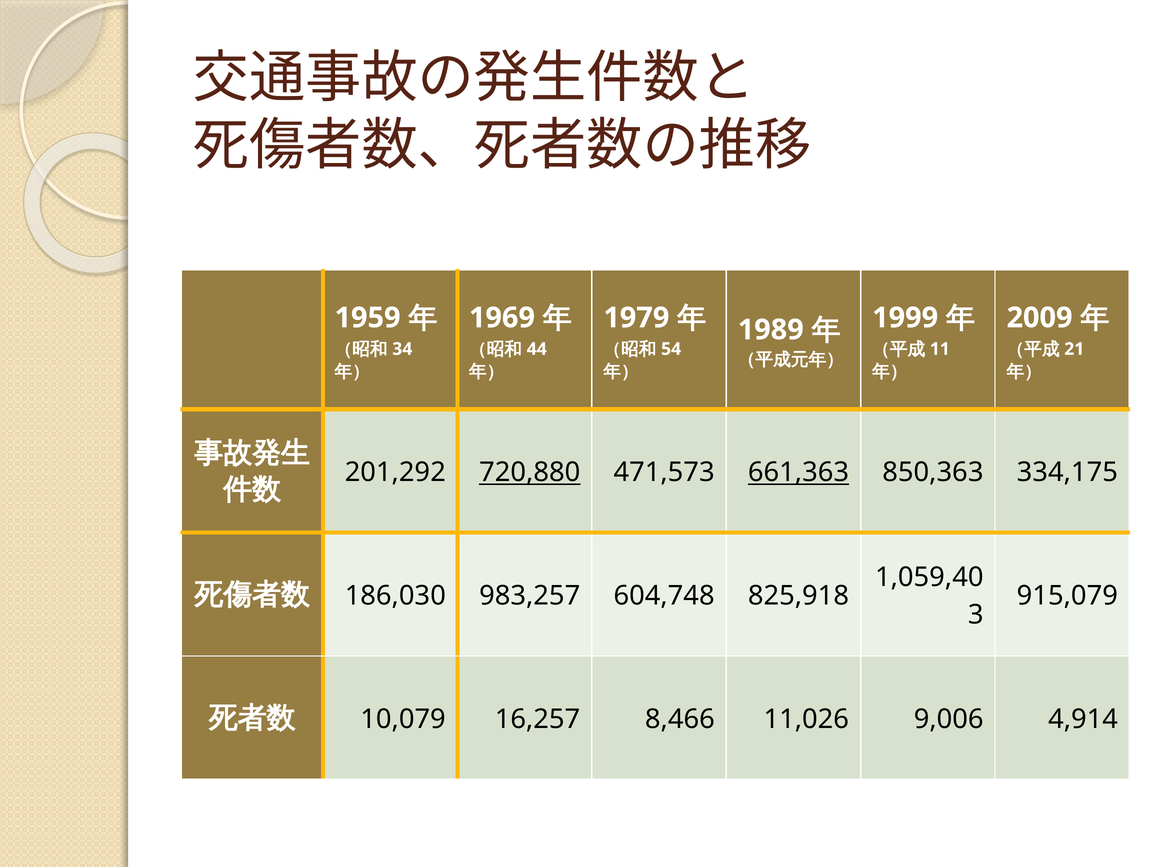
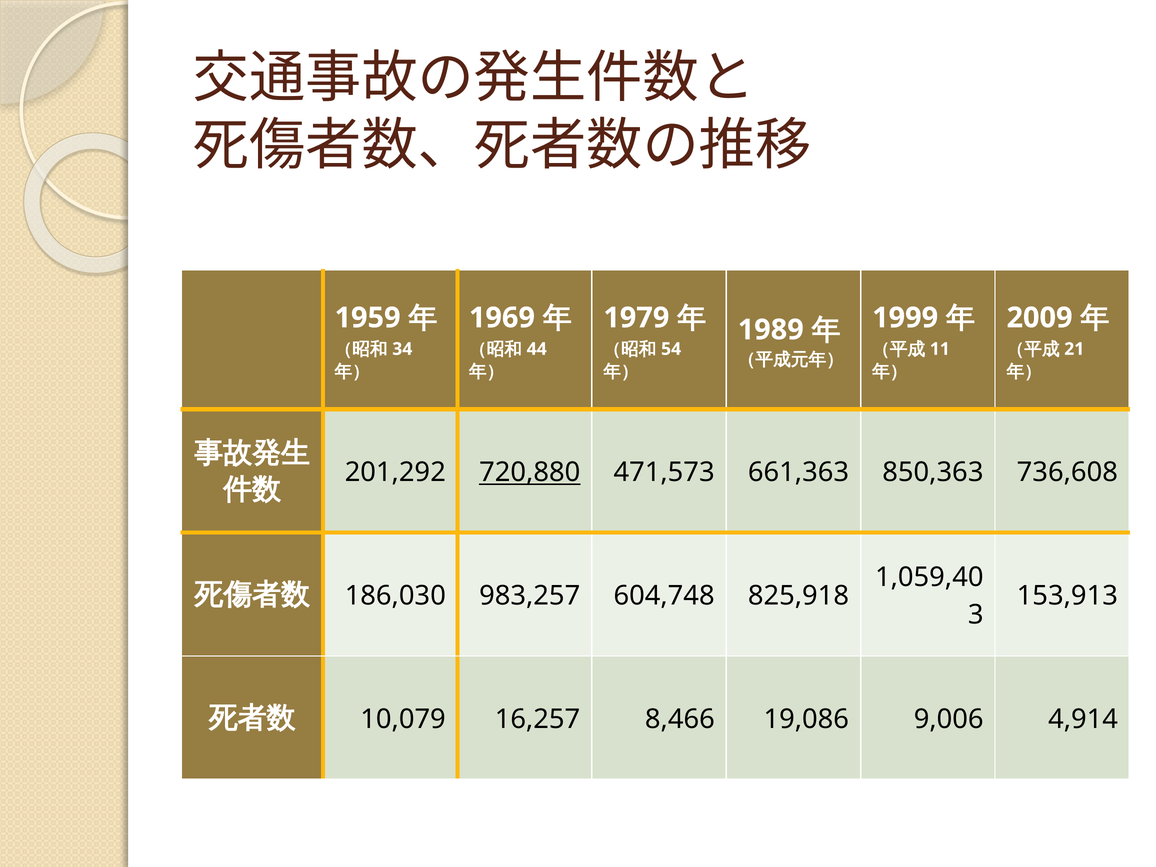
661,363 underline: present -> none
334,175: 334,175 -> 736,608
915,079: 915,079 -> 153,913
11,026: 11,026 -> 19,086
